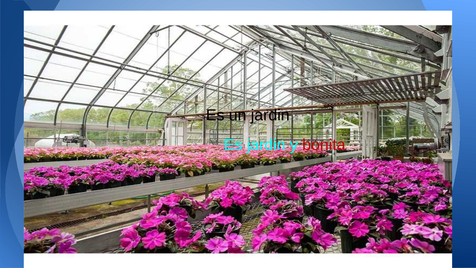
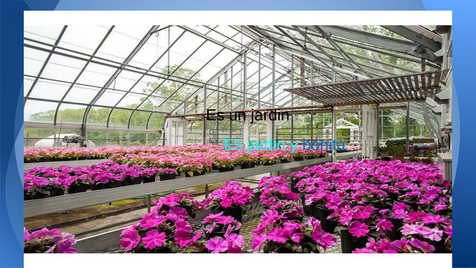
bonita colour: red -> blue
